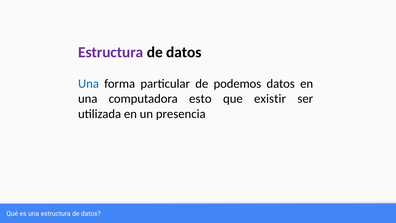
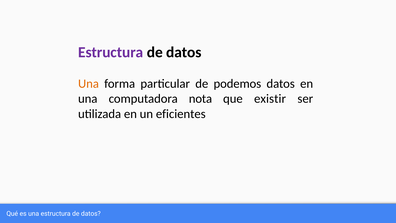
Una at (89, 84) colour: blue -> orange
esto: esto -> nota
presencia: presencia -> eficientes
